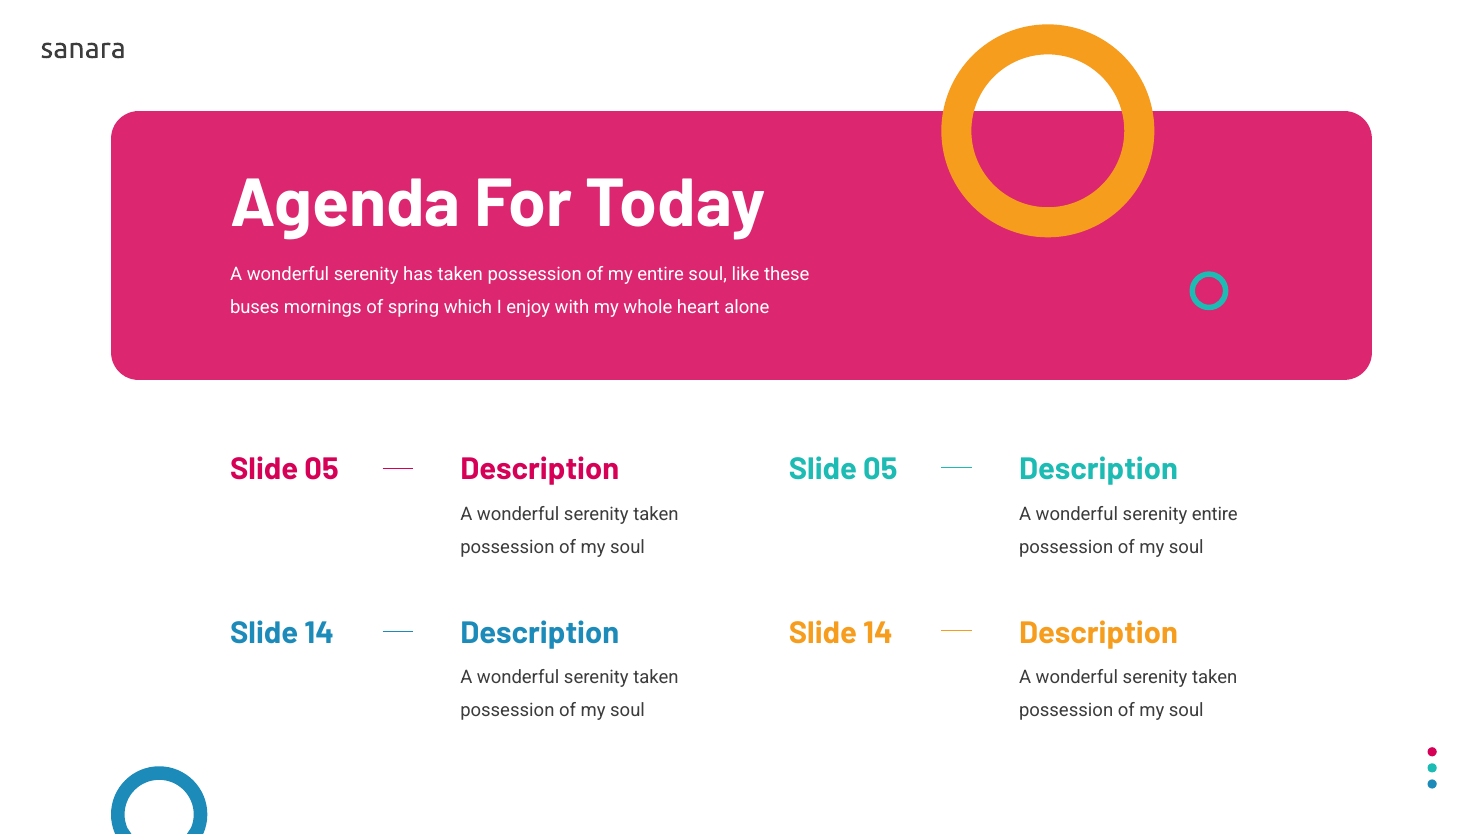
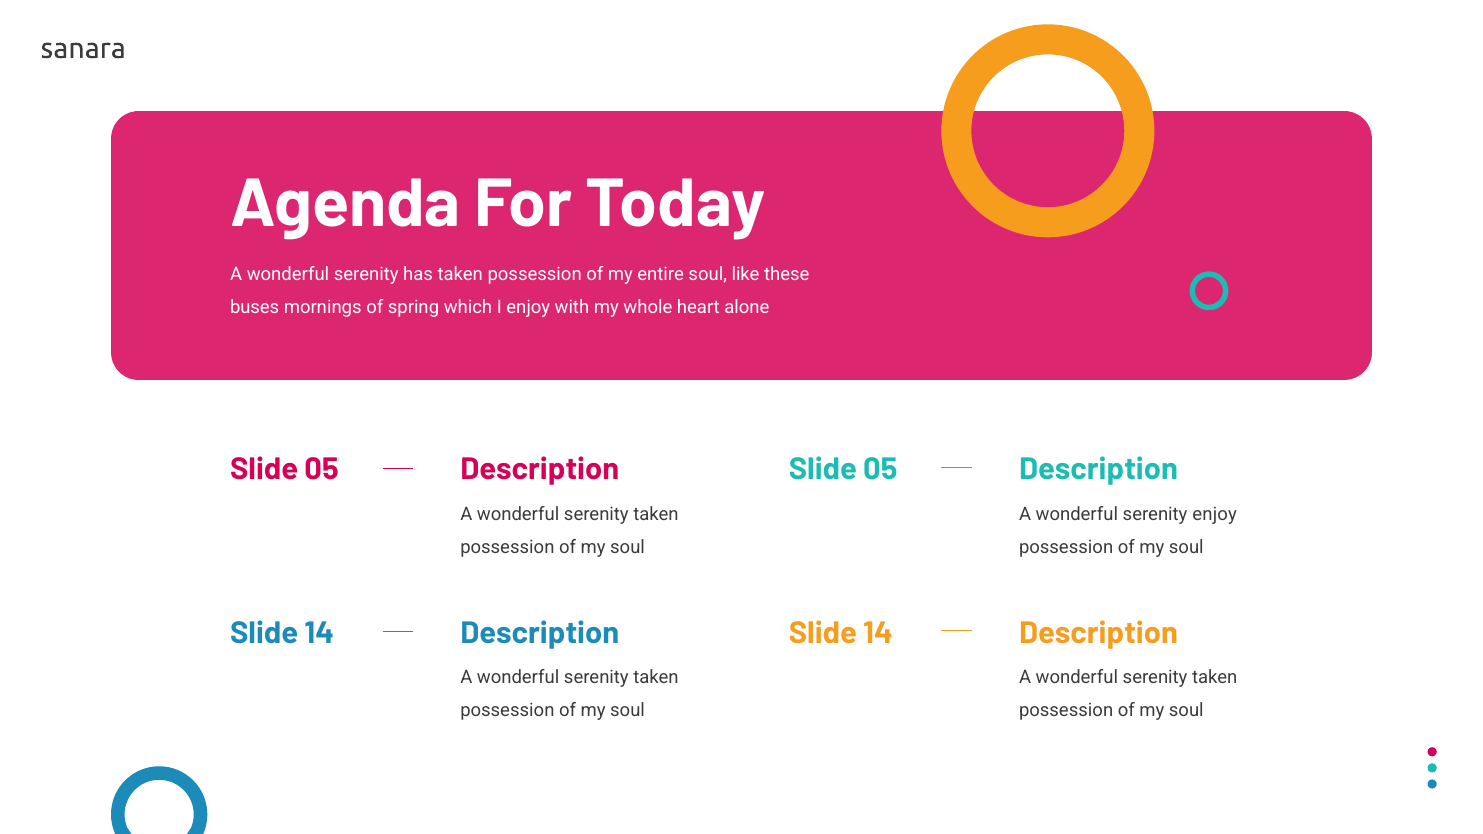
serenity entire: entire -> enjoy
